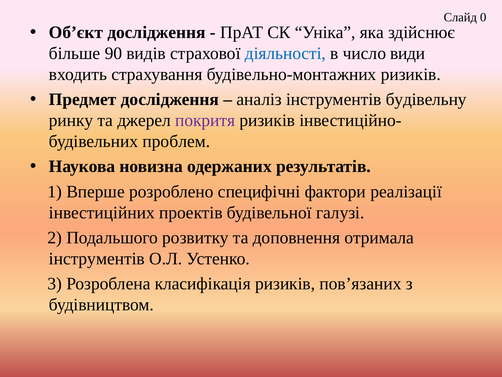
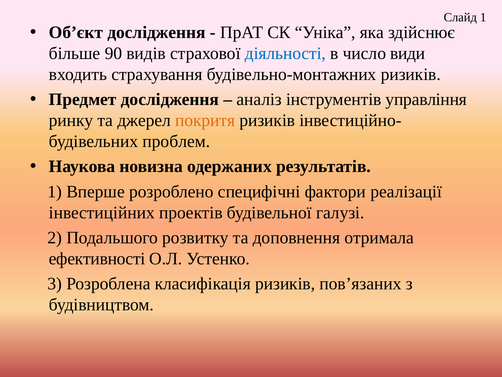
Слайд 0: 0 -> 1
будівельну: будівельну -> управління
покритя colour: purple -> orange
інструментів at (97, 258): інструментів -> ефективності
